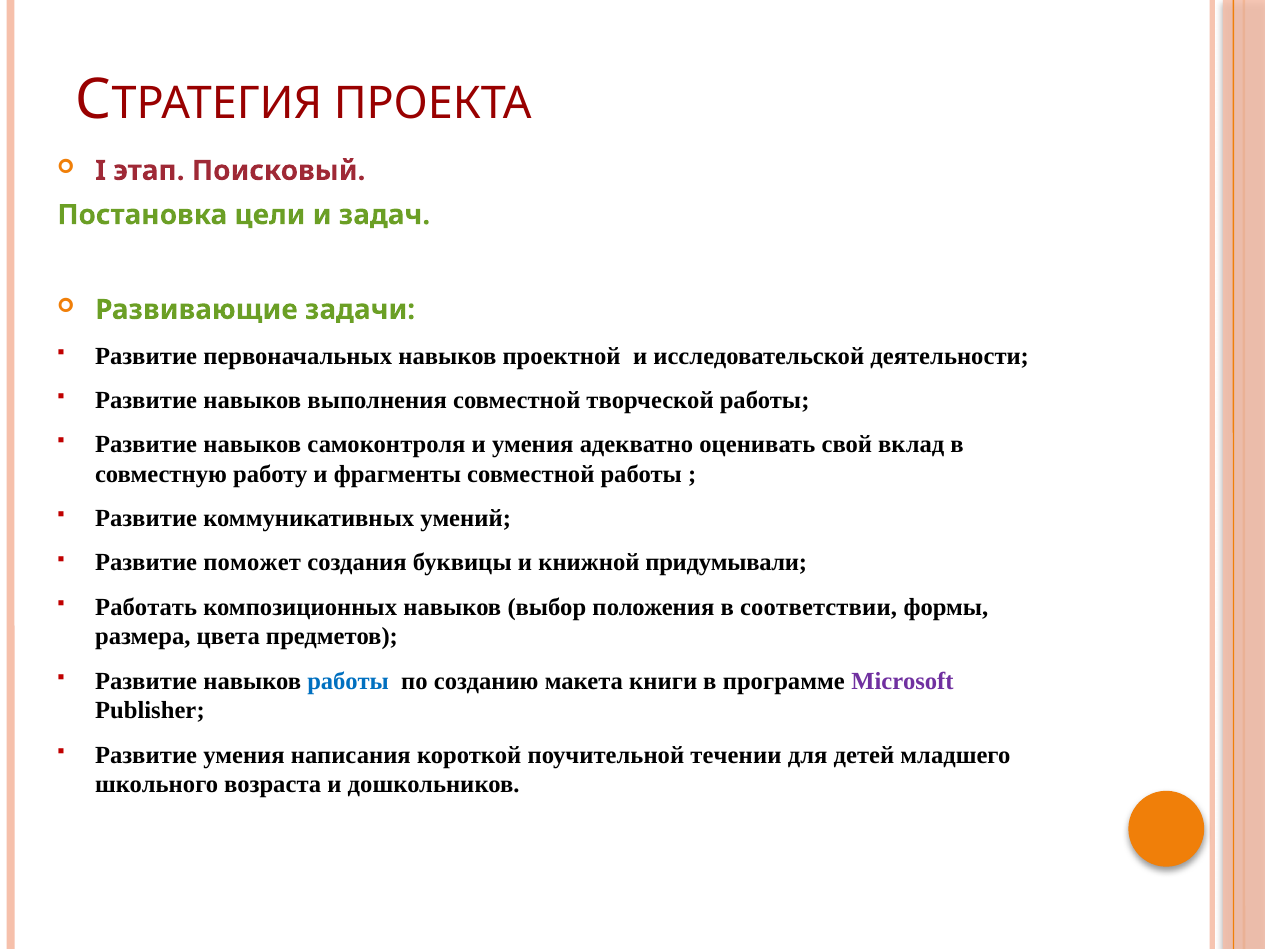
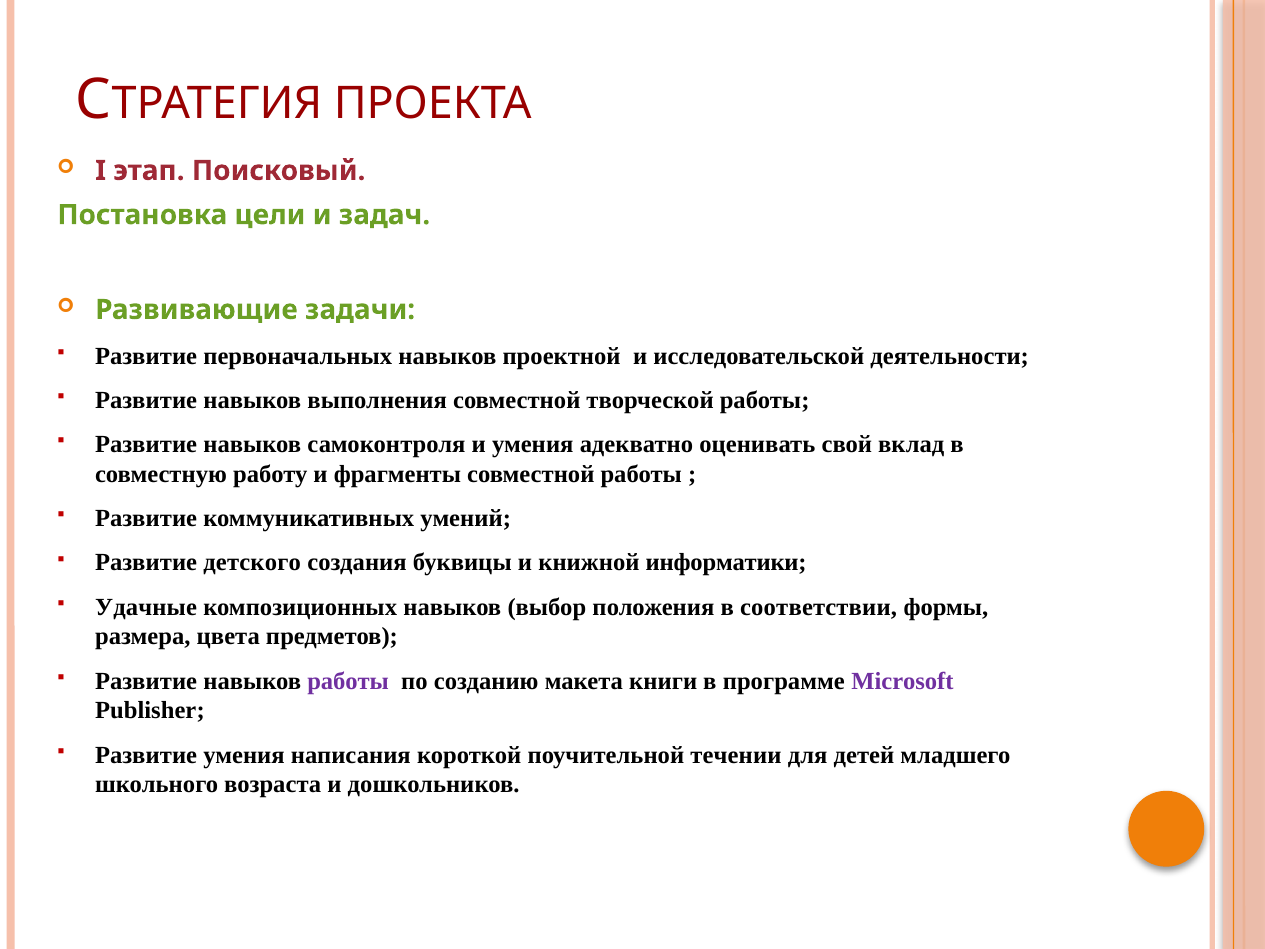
поможет: поможет -> детского
придумывали: придумывали -> информатики
Работать: Работать -> Удачные
работы at (348, 681) colour: blue -> purple
